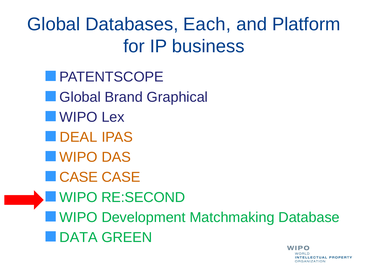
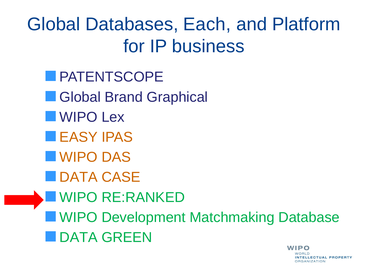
DEAL: DEAL -> EASY
CASE at (79, 177): CASE -> DATA
RE:SECOND: RE:SECOND -> RE:RANKED
